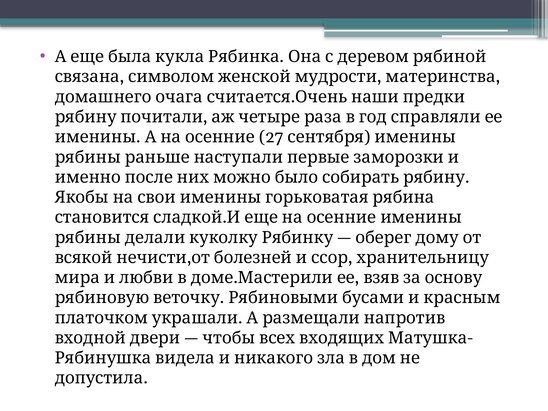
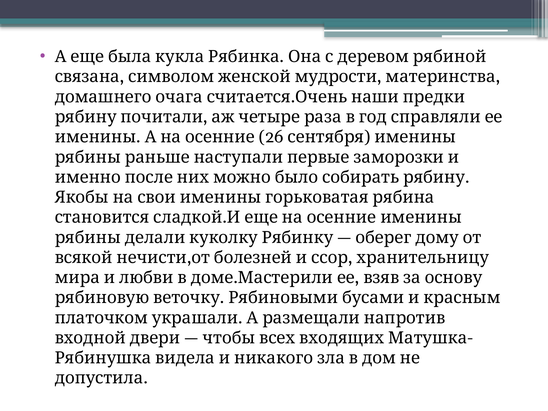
27: 27 -> 26
